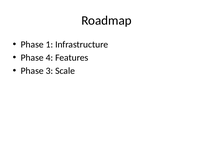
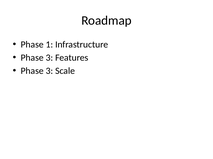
4 at (49, 58): 4 -> 3
